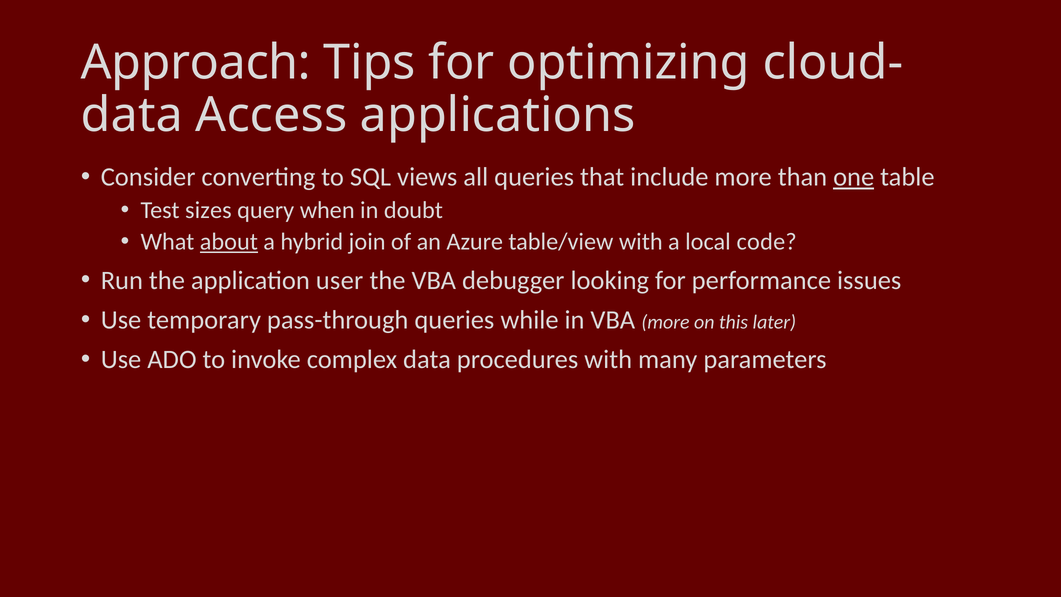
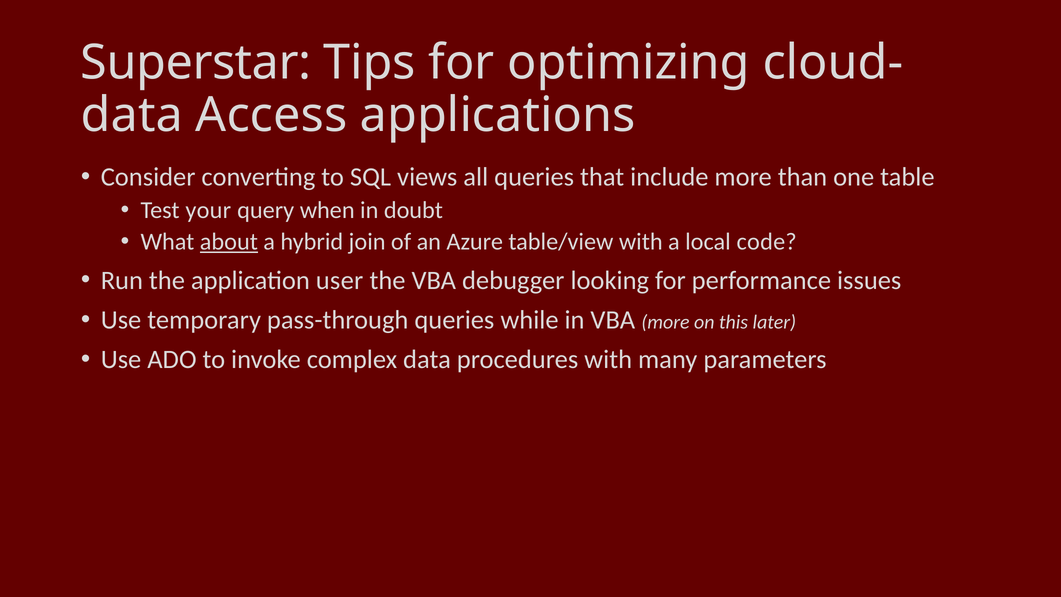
Approach: Approach -> Superstar
one underline: present -> none
sizes: sizes -> your
